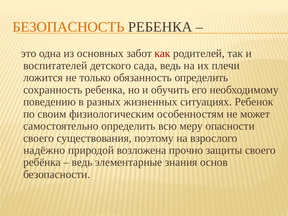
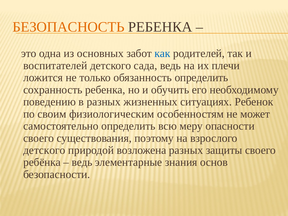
как colour: red -> blue
надёжно at (44, 150): надёжно -> детского
возложена прочно: прочно -> разных
